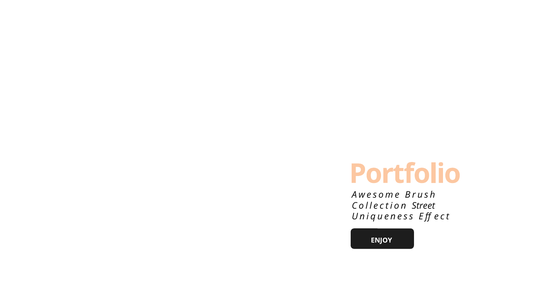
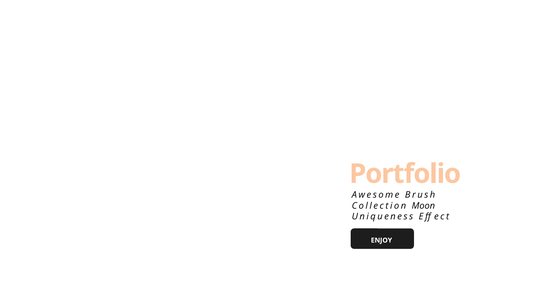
Street: Street -> Moon
